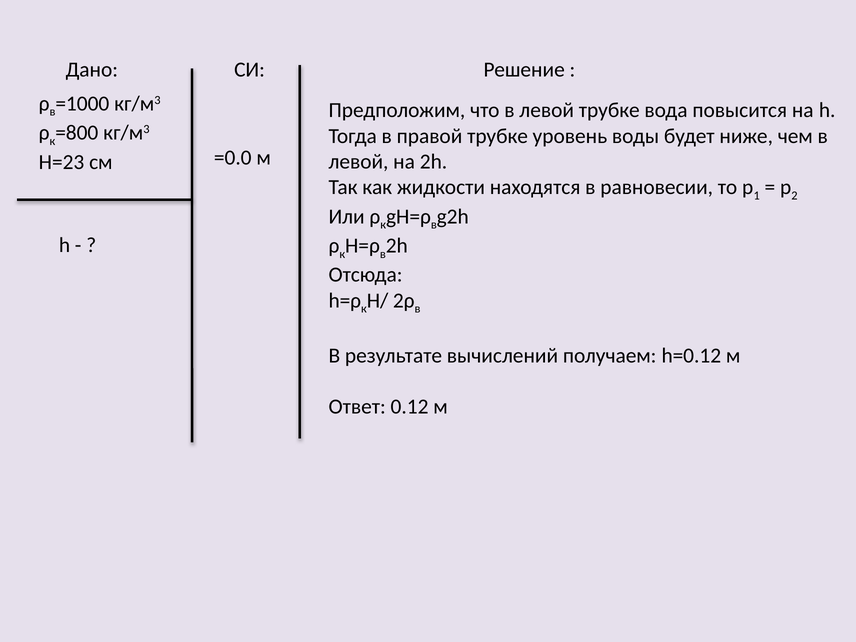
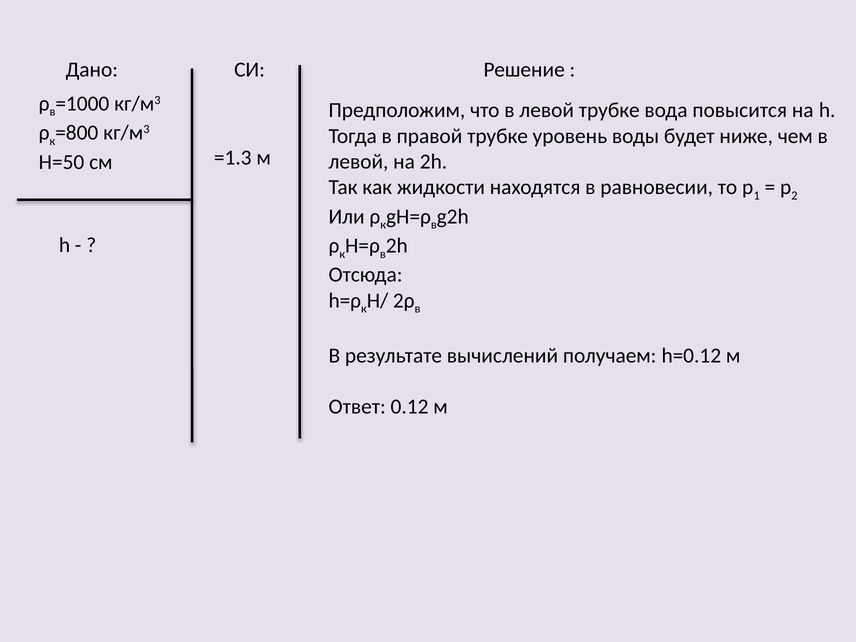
=0.0: =0.0 -> =1.3
Н=23: Н=23 -> Н=50
